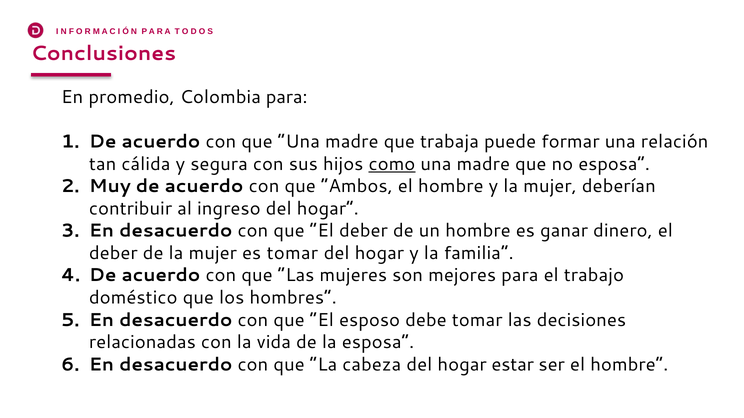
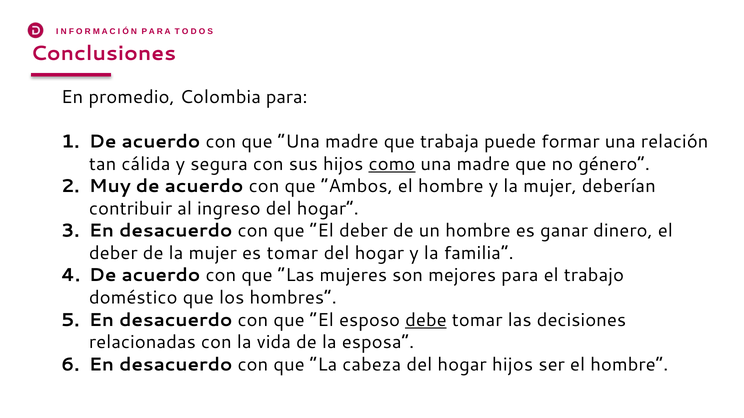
no esposa: esposa -> género
debe underline: none -> present
hogar estar: estar -> hijos
